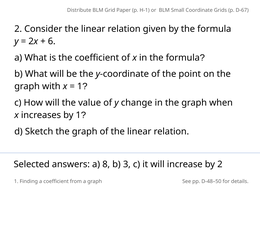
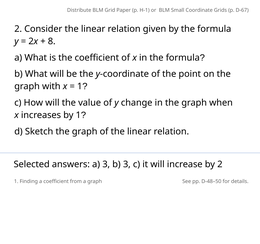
6: 6 -> 8
a 8: 8 -> 3
